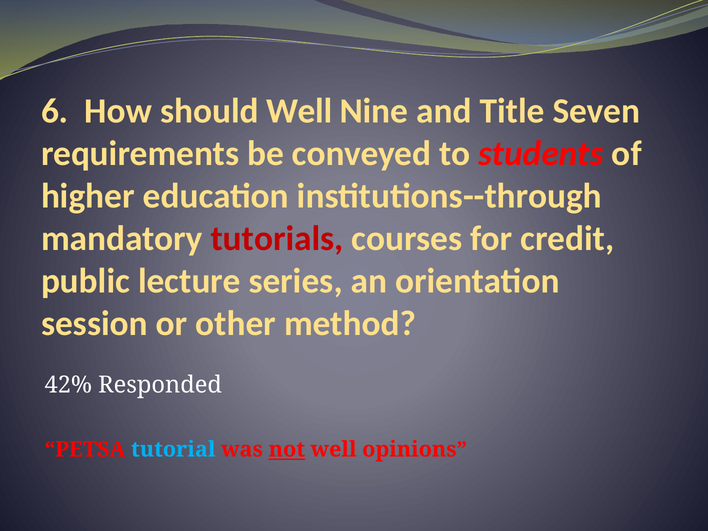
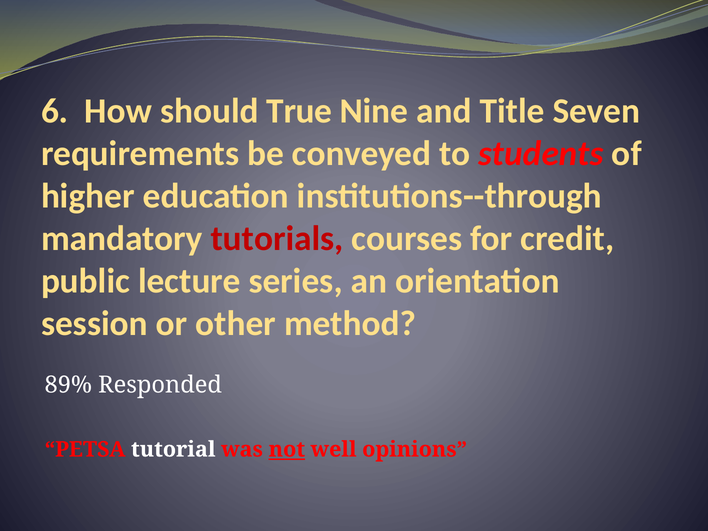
should Well: Well -> True
42%: 42% -> 89%
tutorial colour: light blue -> white
